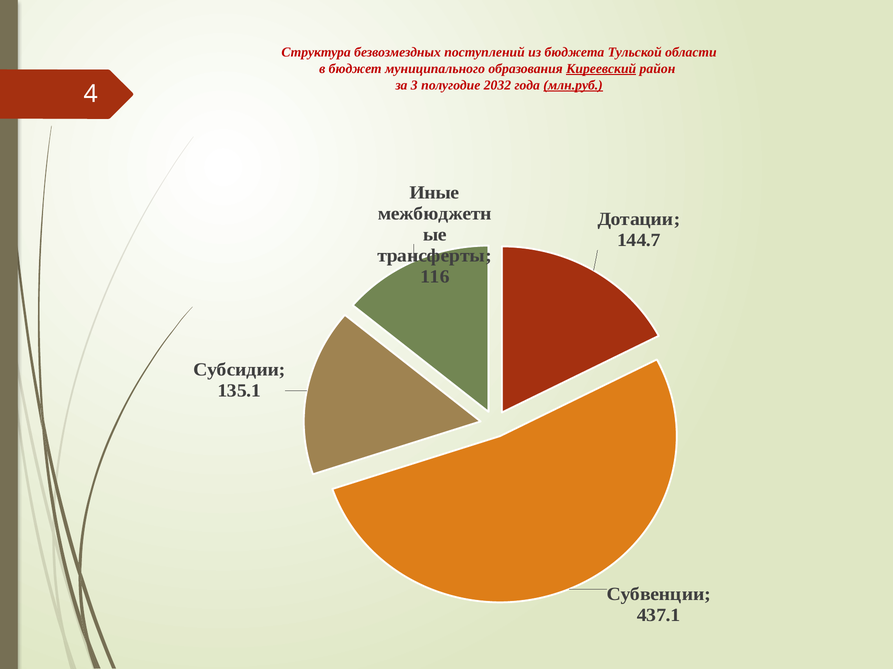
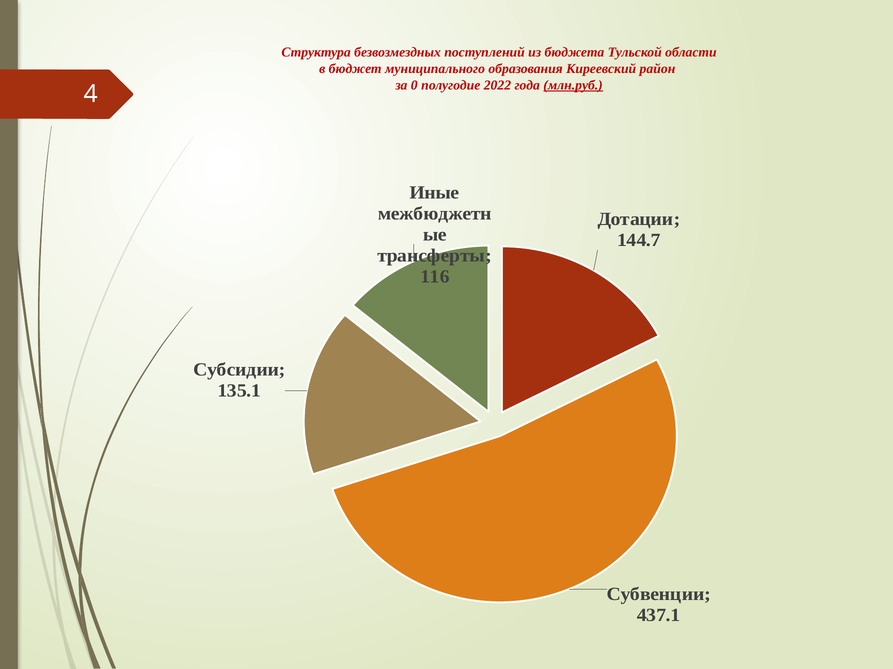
Киреевский underline: present -> none
3: 3 -> 0
2032: 2032 -> 2022
